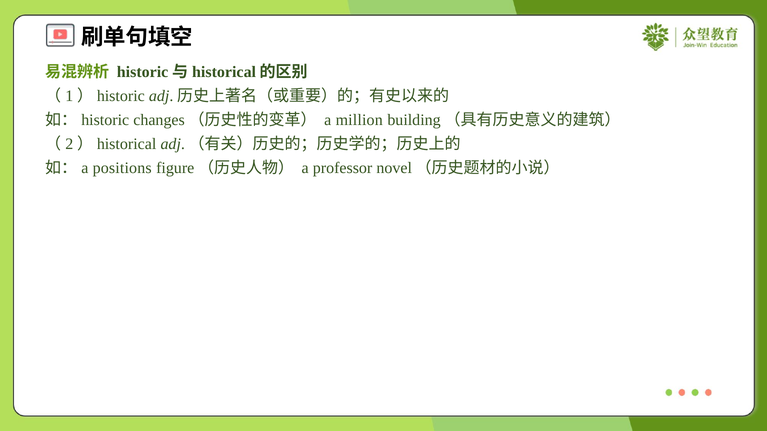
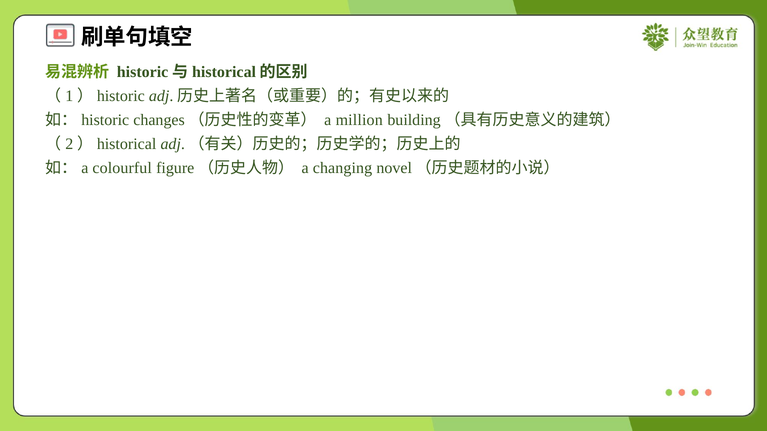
positions: positions -> colourful
professor: professor -> changing
